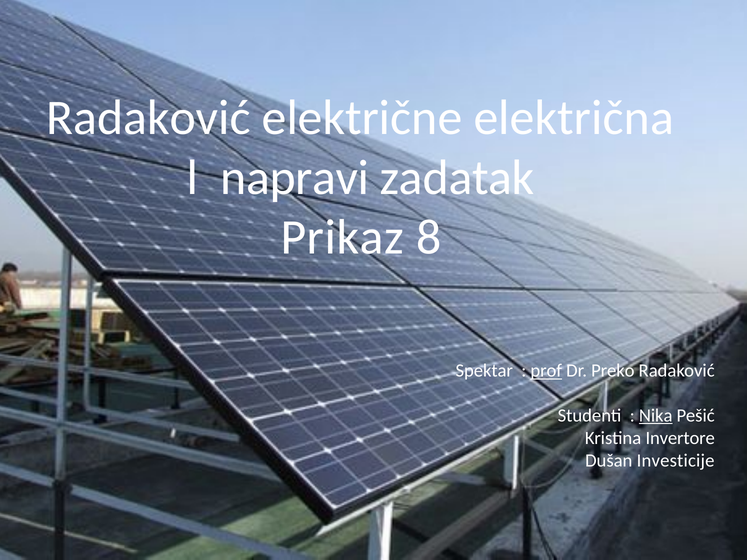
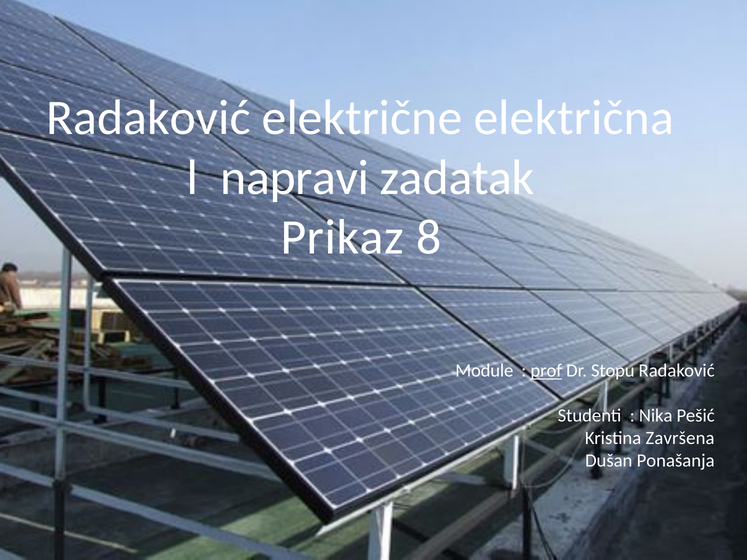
Spektar: Spektar -> Module
Preko: Preko -> Stopu
Nika underline: present -> none
Invertore: Invertore -> Završena
Investicije: Investicije -> Ponašanja
